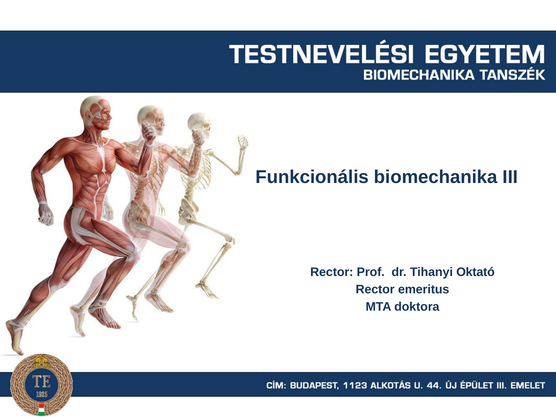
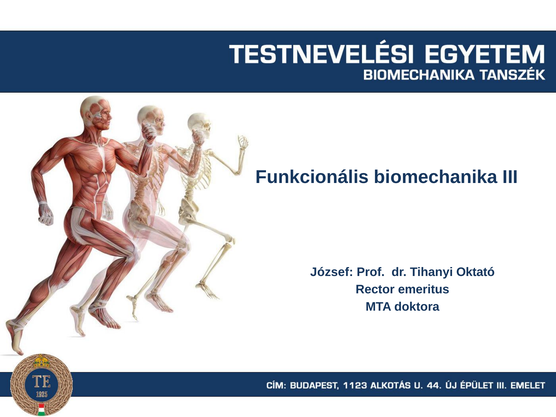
Rector at (332, 272): Rector -> József
